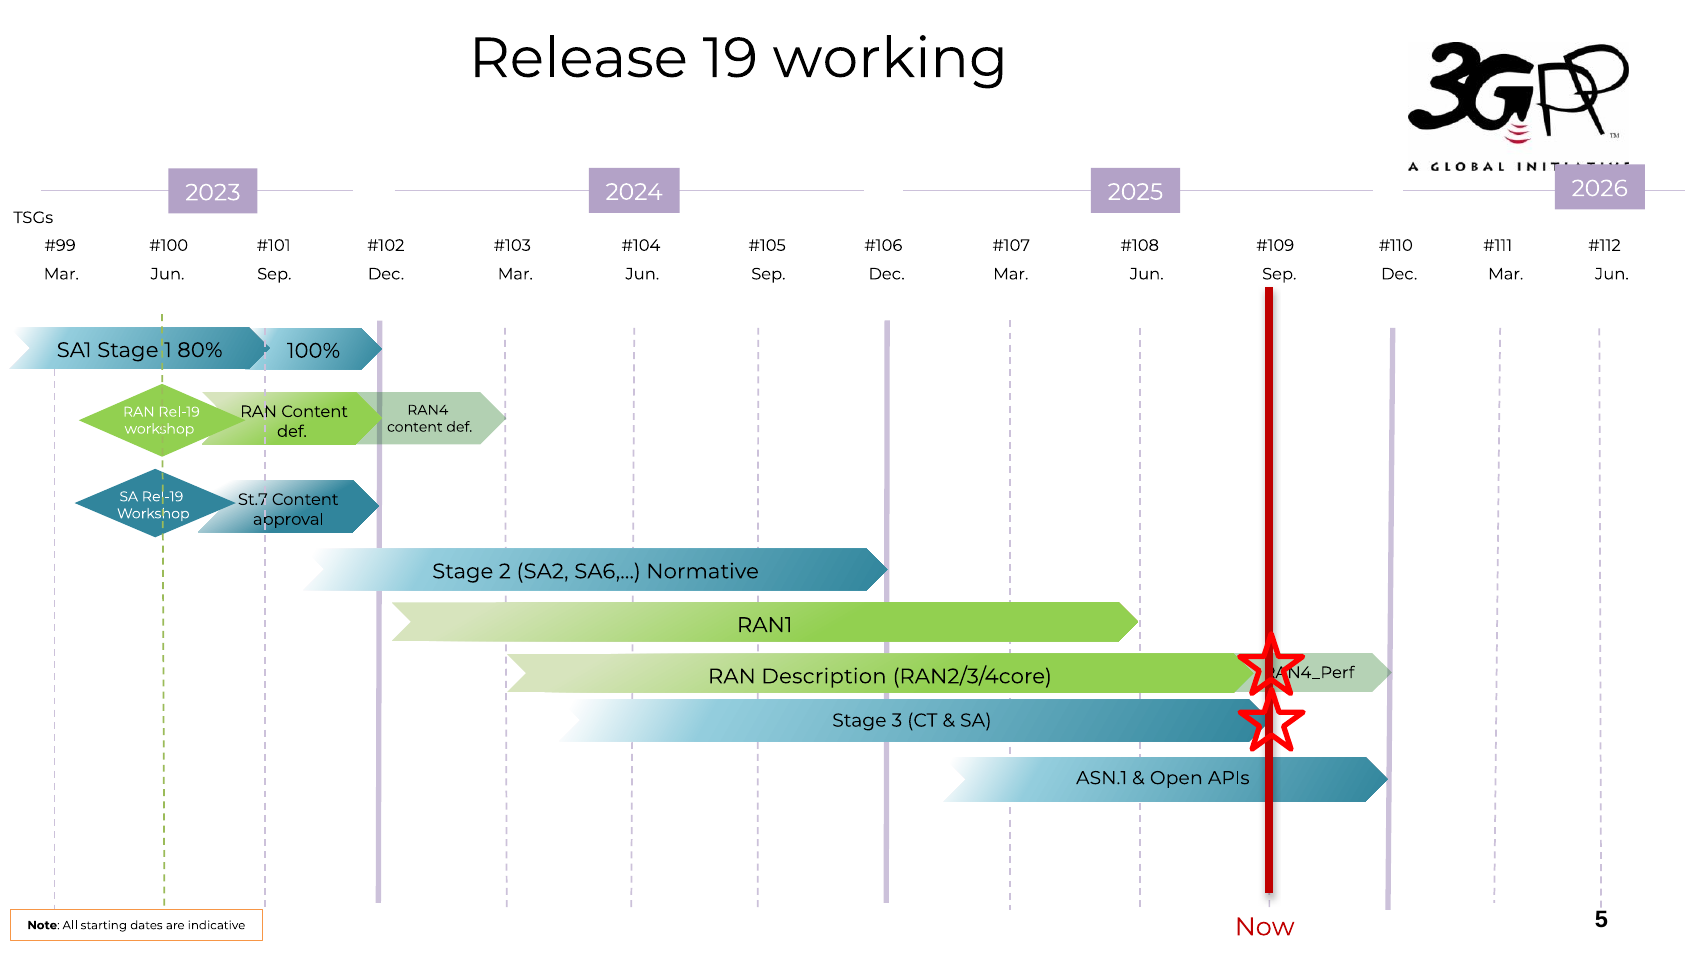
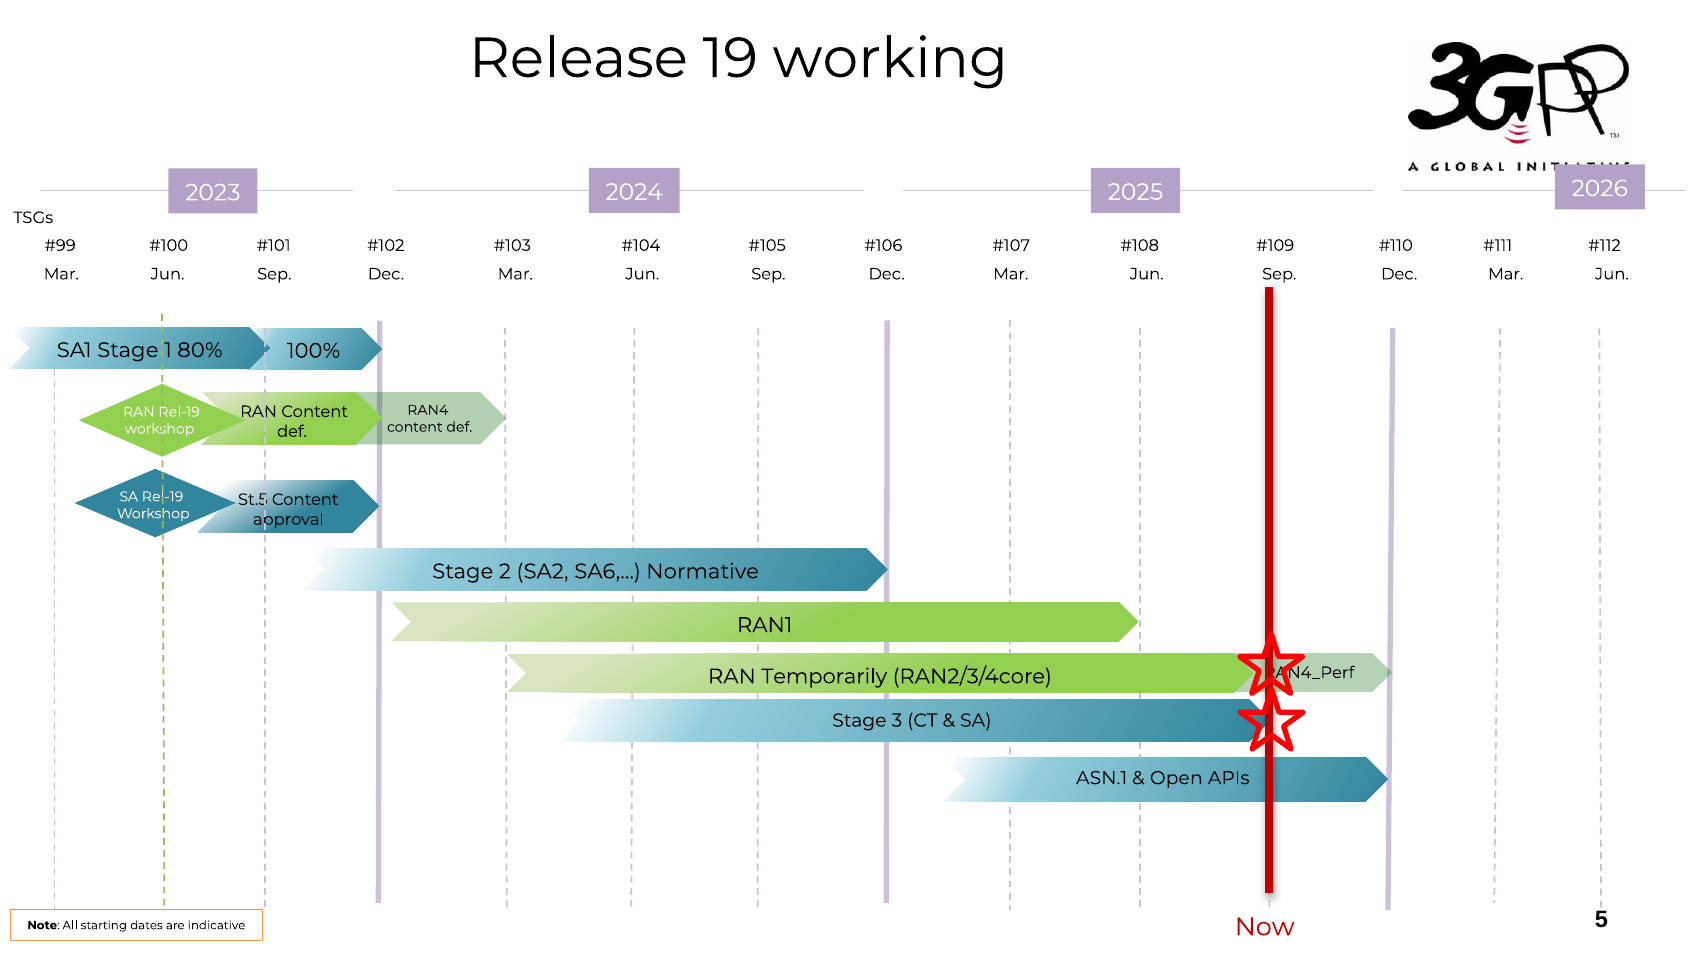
St.7: St.7 -> St.5
Description: Description -> Temporarily
